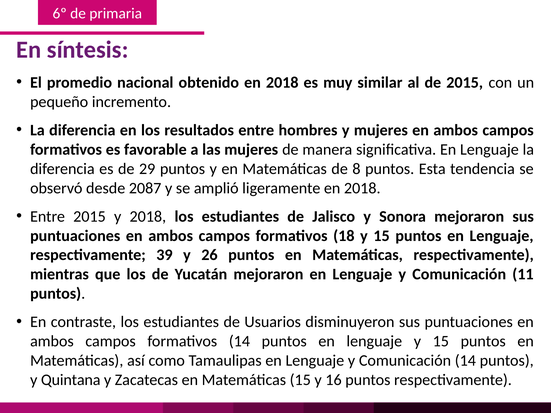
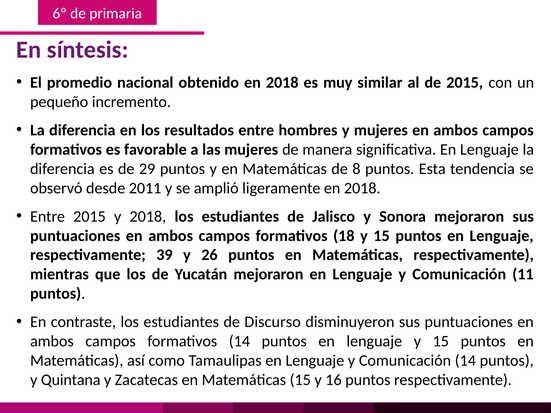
2087: 2087 -> 2011
Usuarios: Usuarios -> Discurso
